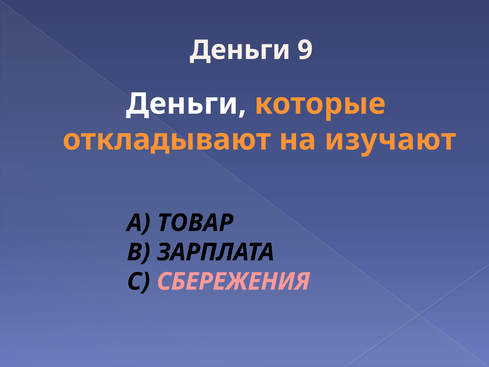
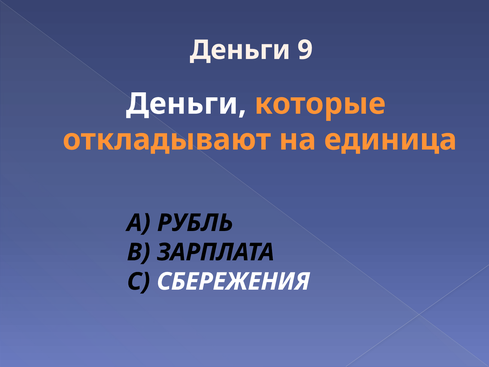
изучают: изучают -> единица
ТОВАР: ТОВАР -> РУБЛЬ
СБЕРЕЖЕНИЯ colour: pink -> white
